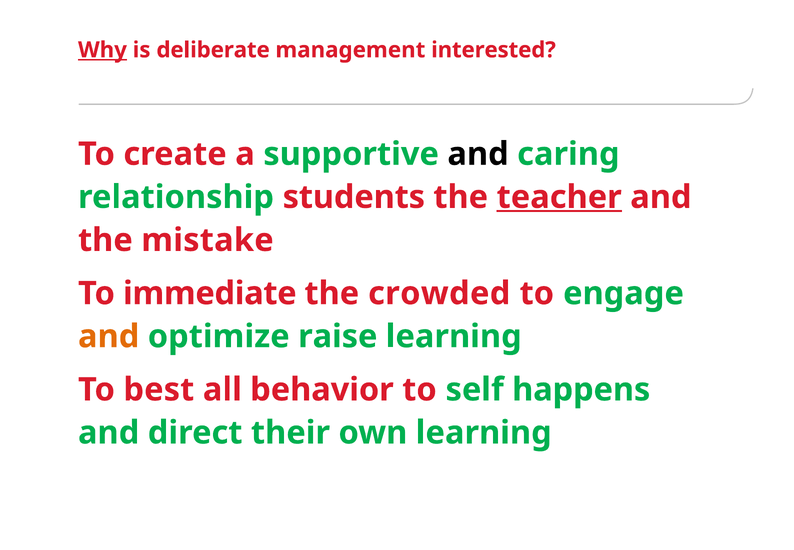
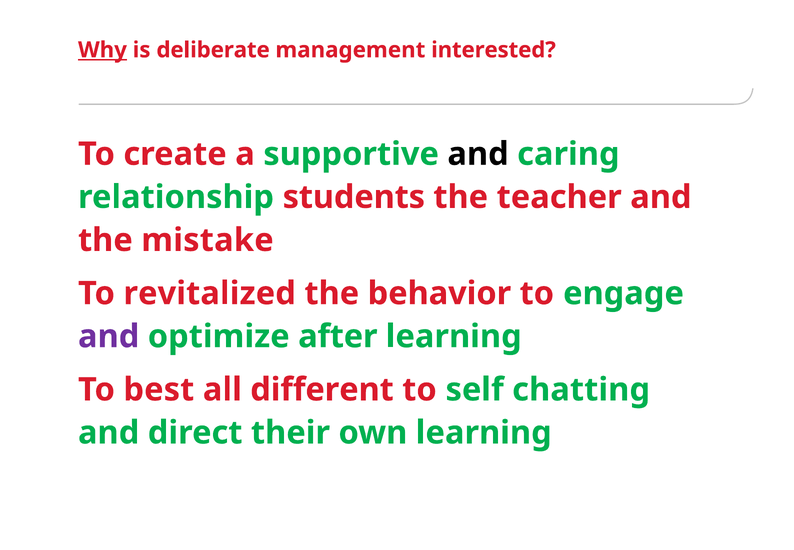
teacher underline: present -> none
immediate: immediate -> revitalized
crowded: crowded -> behavior
and at (109, 336) colour: orange -> purple
raise: raise -> after
behavior: behavior -> different
happens: happens -> chatting
